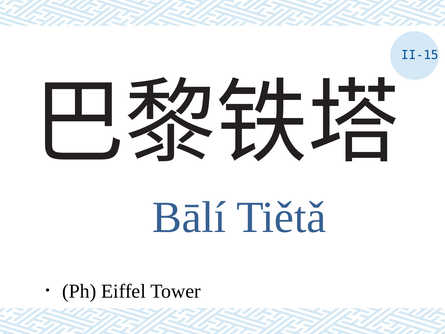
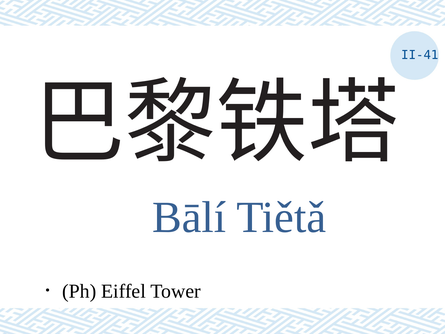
II-15: II-15 -> II-41
